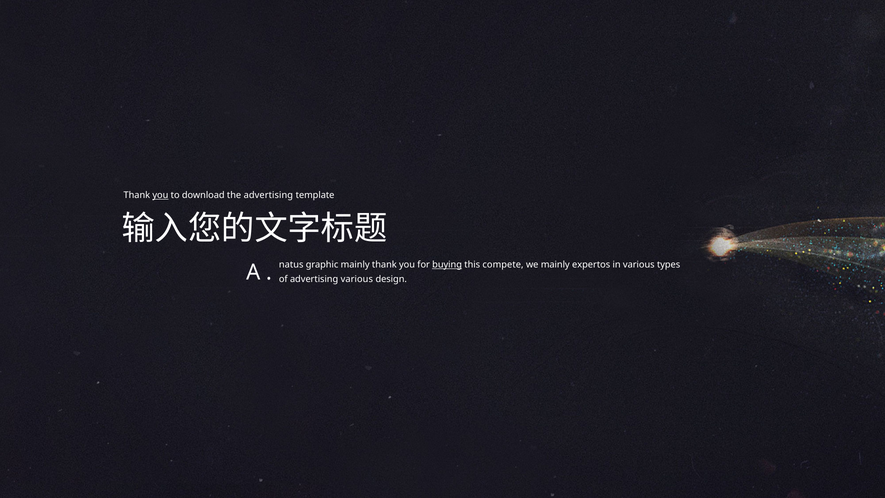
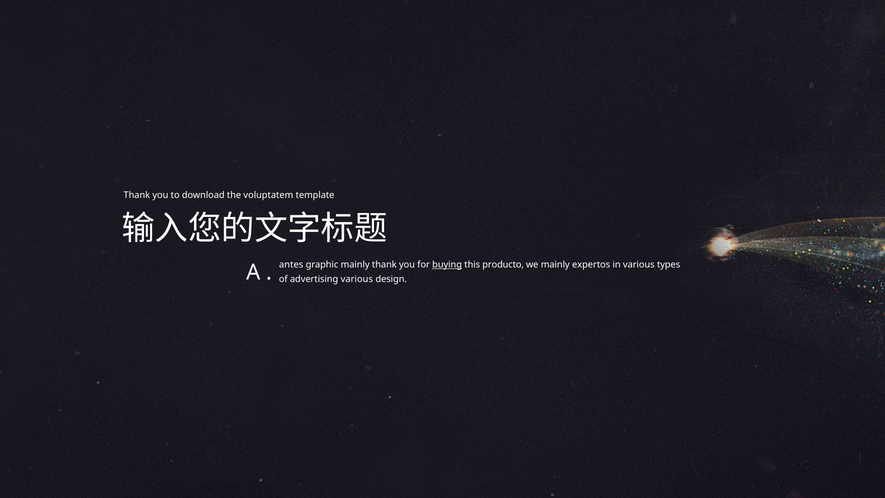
you at (160, 195) underline: present -> none
the advertising: advertising -> voluptatem
natus: natus -> antes
compete: compete -> producto
